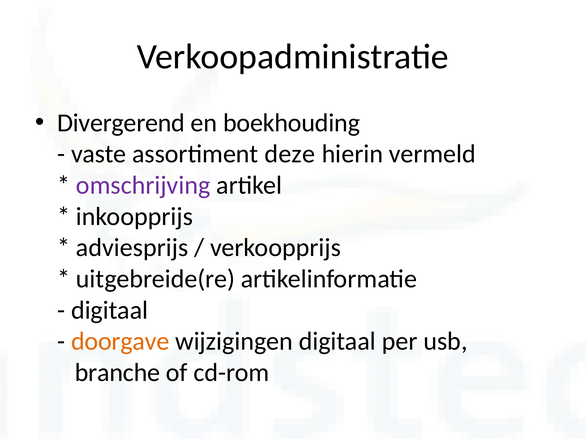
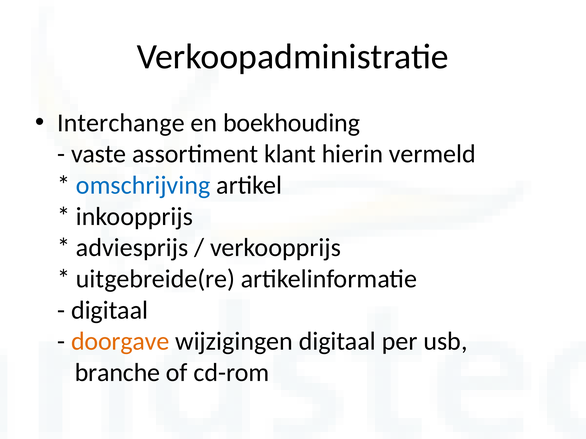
Divergerend: Divergerend -> Interchange
deze: deze -> klant
omschrijving colour: purple -> blue
